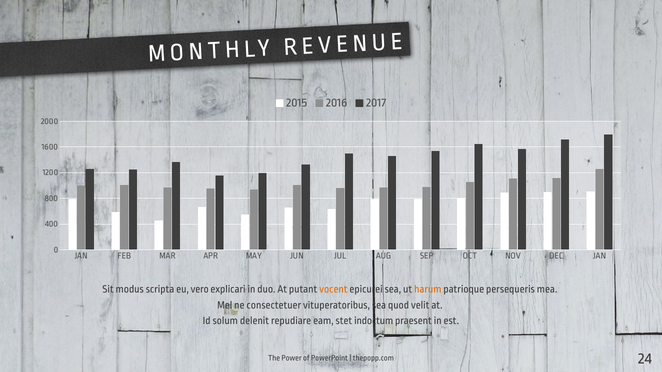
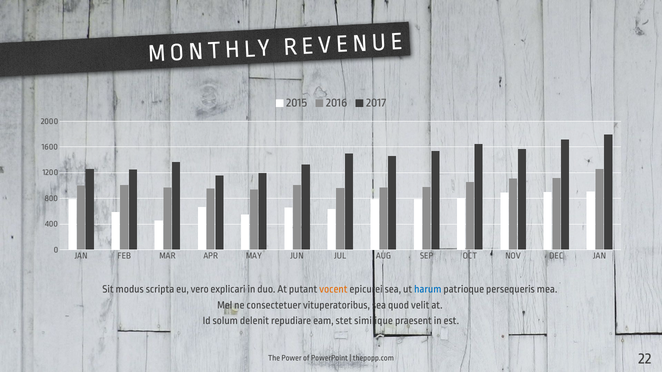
harum colour: orange -> blue
indoctum: indoctum -> similique
24: 24 -> 22
